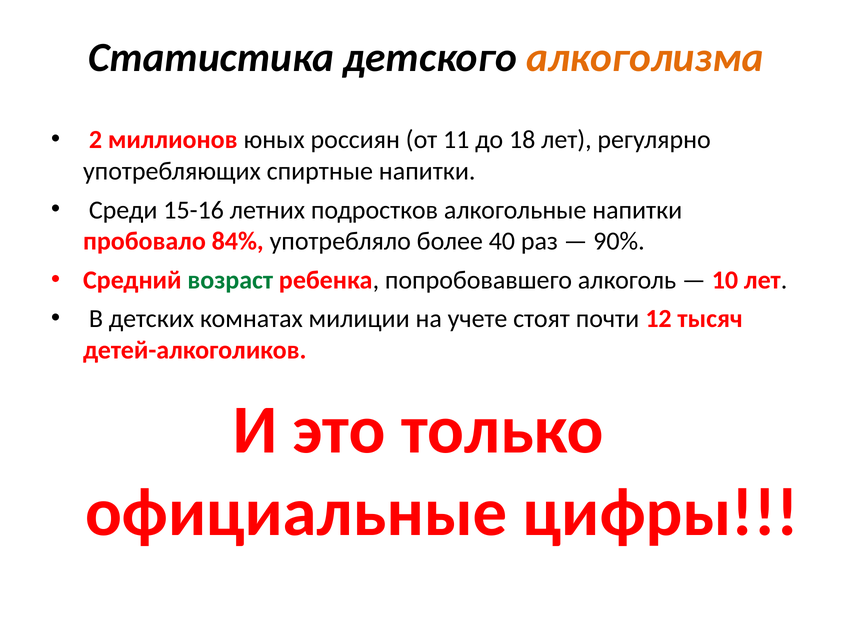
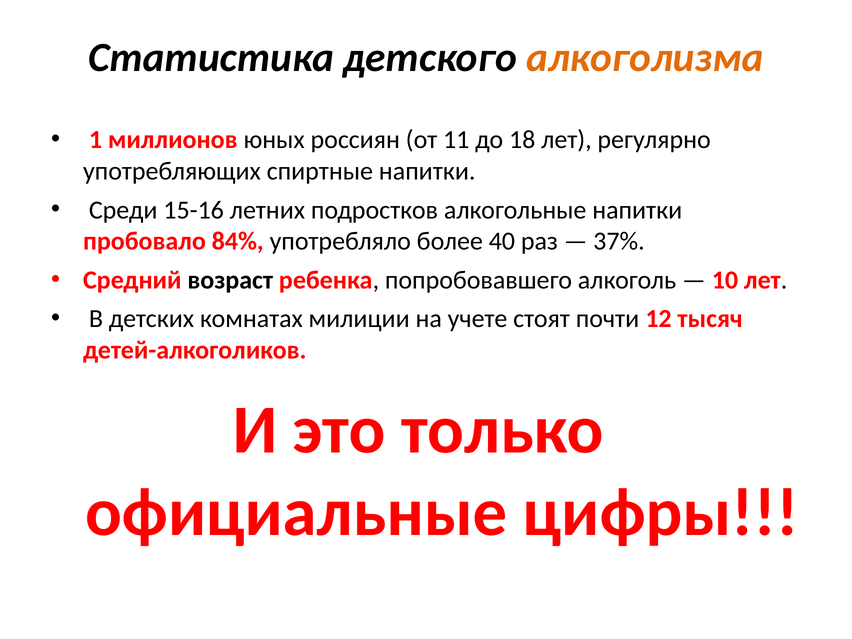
2: 2 -> 1
90%: 90% -> 37%
возраст colour: green -> black
